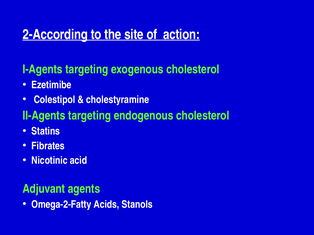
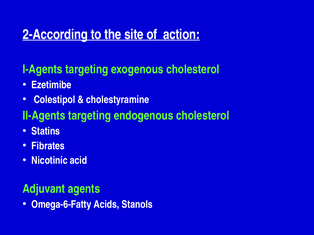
Omega-2-Fatty: Omega-2-Fatty -> Omega-6-Fatty
